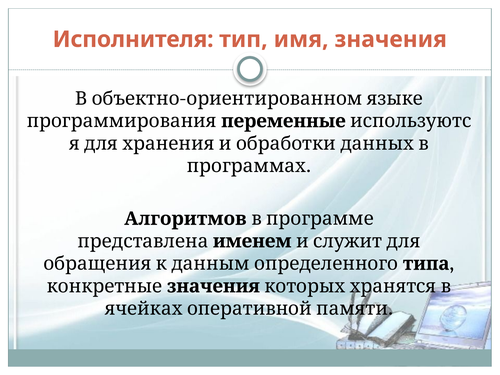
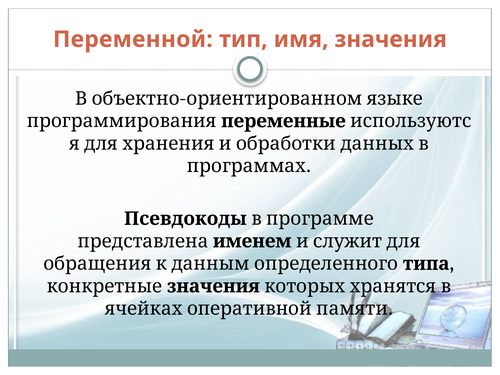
Исполнителя: Исполнителя -> Переменной
Алгоритмов: Алгоритмов -> Псевдокоды
